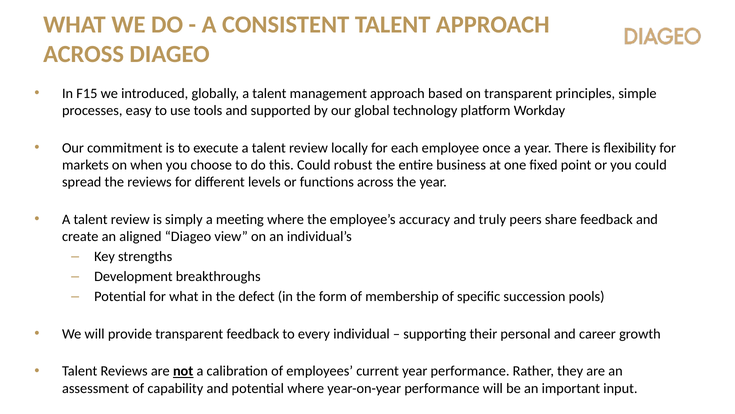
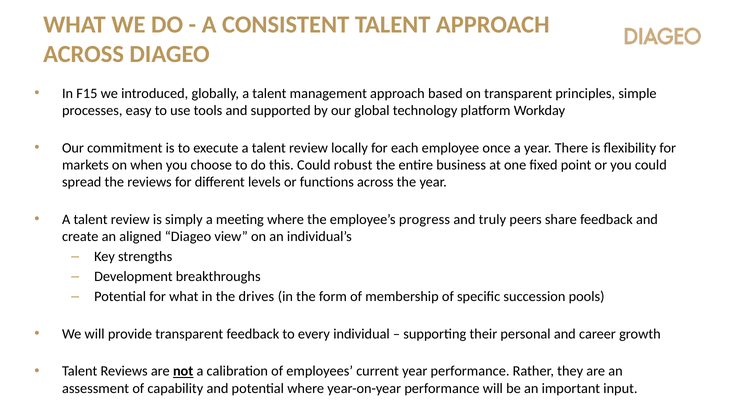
accuracy: accuracy -> progress
defect: defect -> drives
